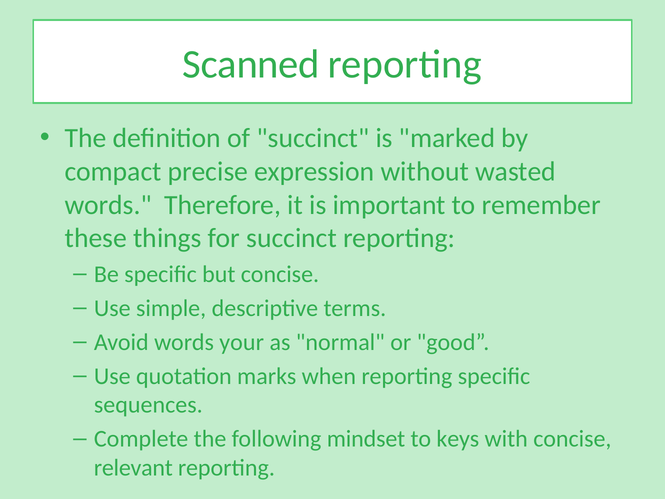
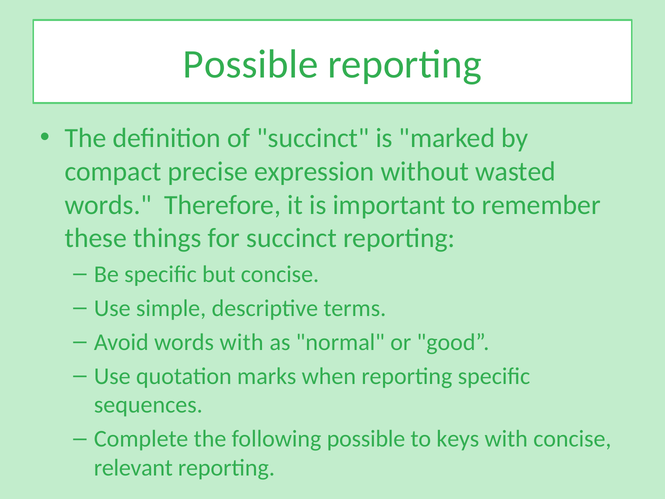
Scanned at (251, 64): Scanned -> Possible
words your: your -> with
following mindset: mindset -> possible
